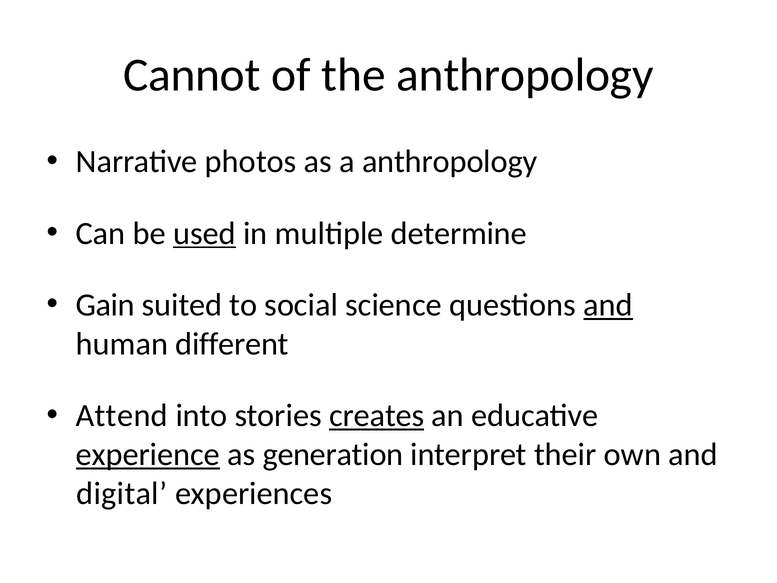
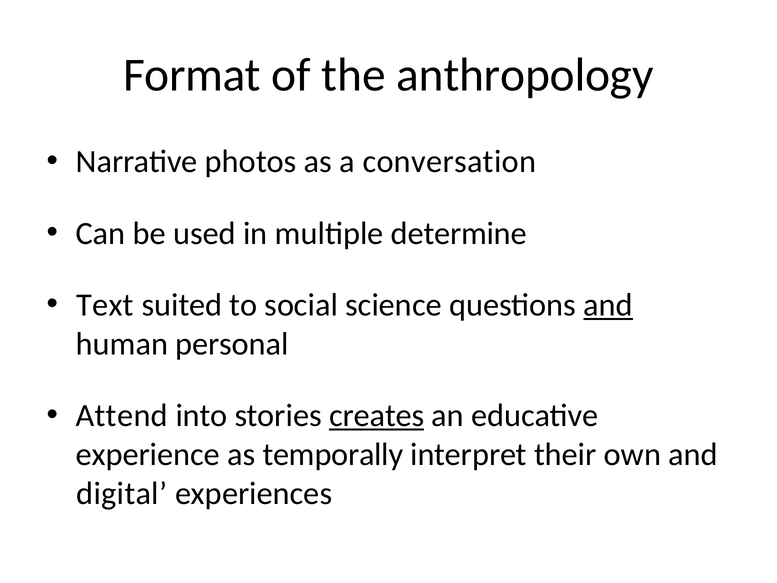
Cannot: Cannot -> Format
a anthropology: anthropology -> conversation
used underline: present -> none
Gain: Gain -> Text
different: different -> personal
experience underline: present -> none
generation: generation -> temporally
